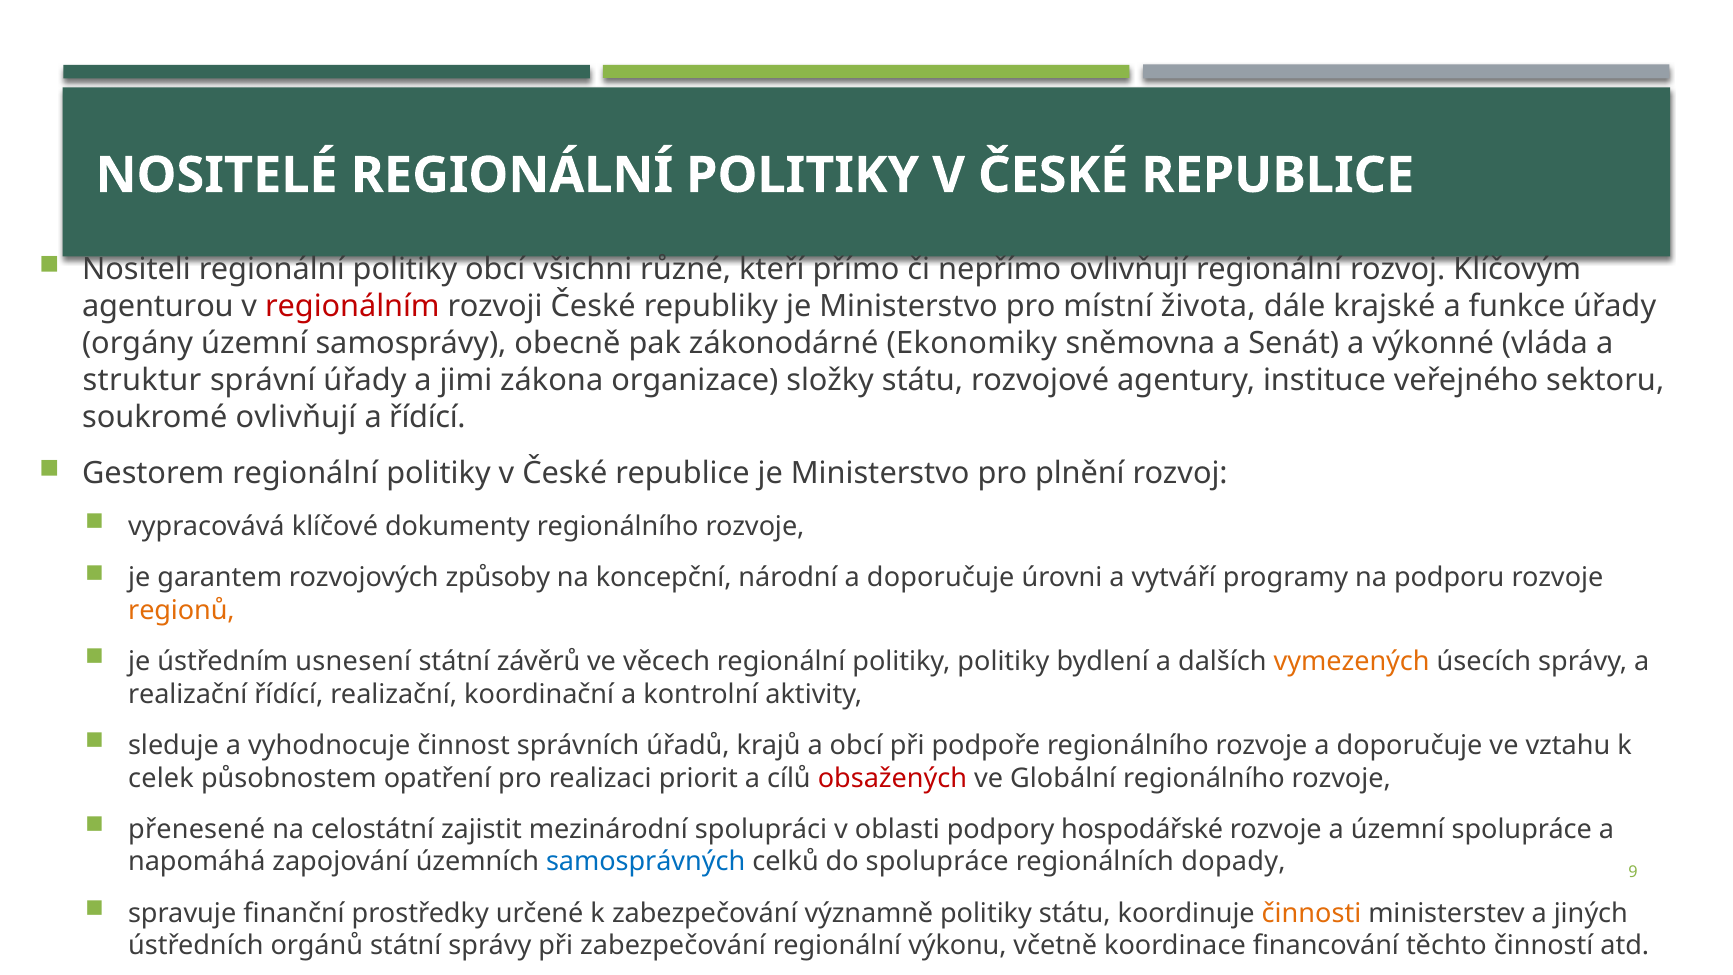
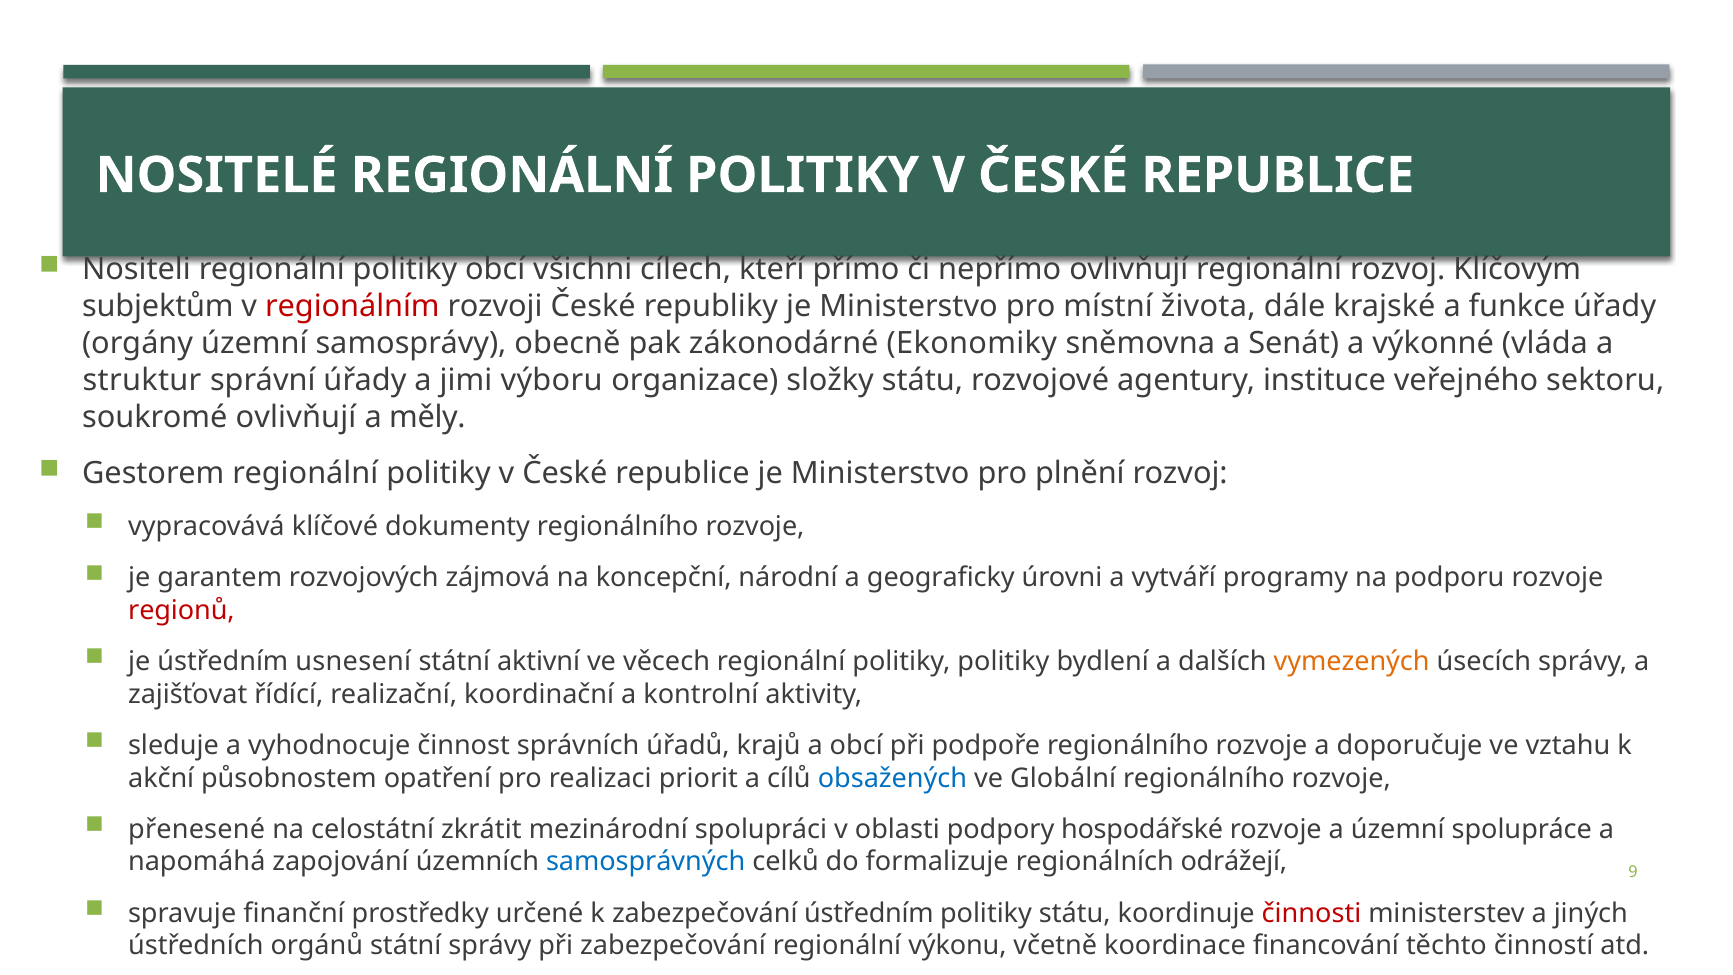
různé: různé -> cílech
agenturou: agenturou -> subjektům
zákona: zákona -> výboru
a řídící: řídící -> měly
způsoby: způsoby -> zájmová
národní a doporučuje: doporučuje -> geograficky
regionů colour: orange -> red
závěrů: závěrů -> aktivní
realizační at (188, 694): realizační -> zajišťovat
celek: celek -> akční
obsažených colour: red -> blue
zajistit: zajistit -> zkrátit
do spolupráce: spolupráce -> formalizuje
dopady: dopady -> odrážejí
zabezpečování významně: významně -> ústředním
činnosti colour: orange -> red
